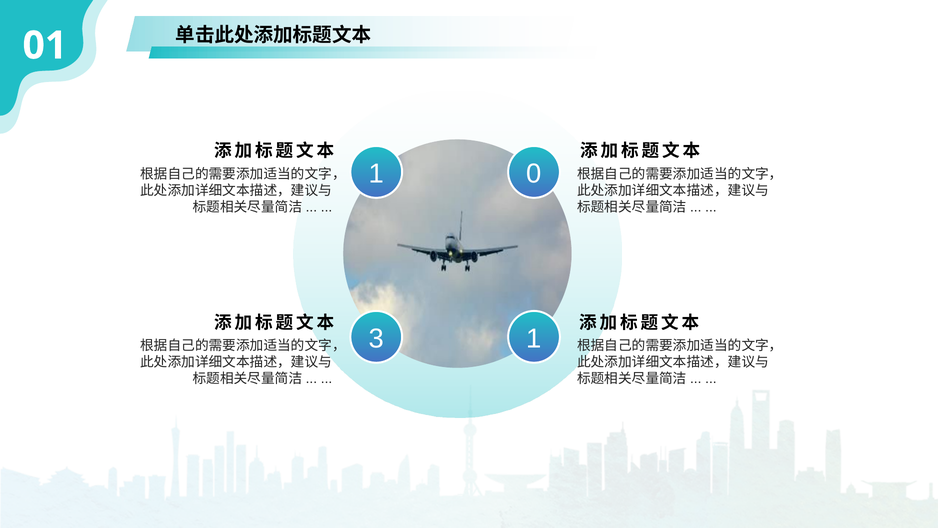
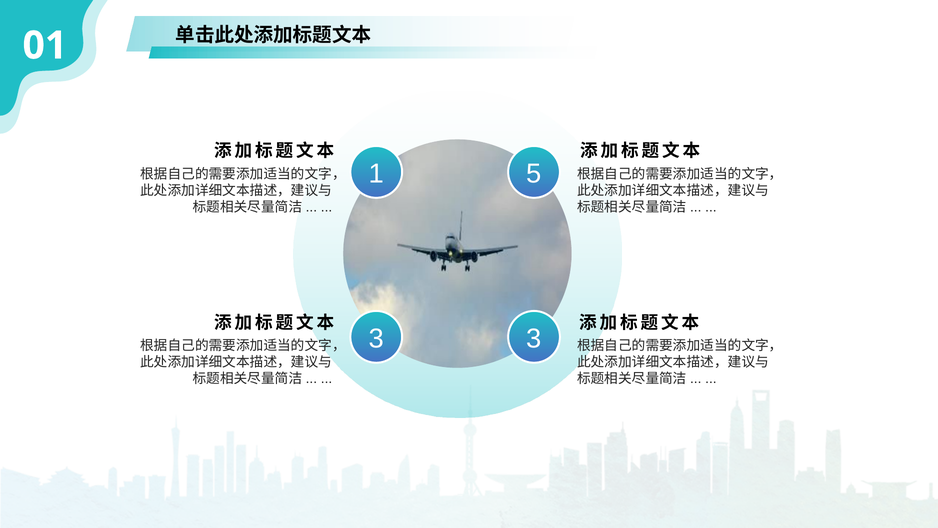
0: 0 -> 5
3 1: 1 -> 3
